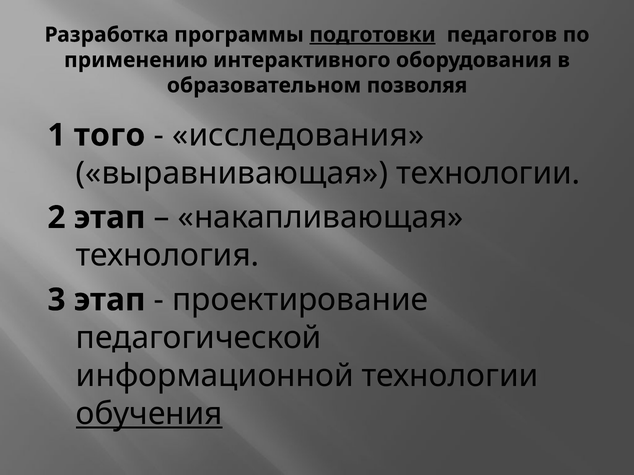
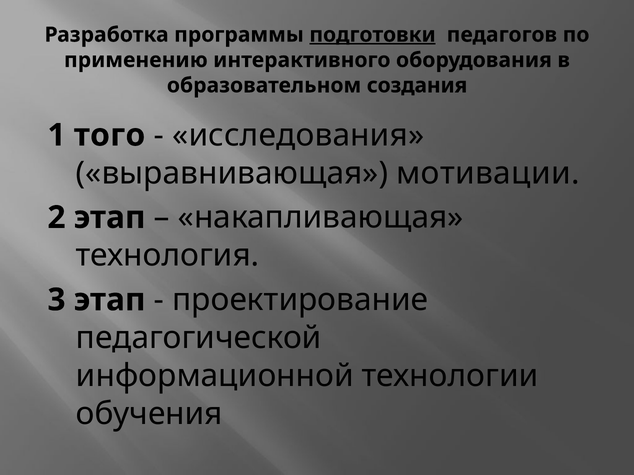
позволяя: позволяя -> создания
выравнивающая технологии: технологии -> мотивации
обучения underline: present -> none
